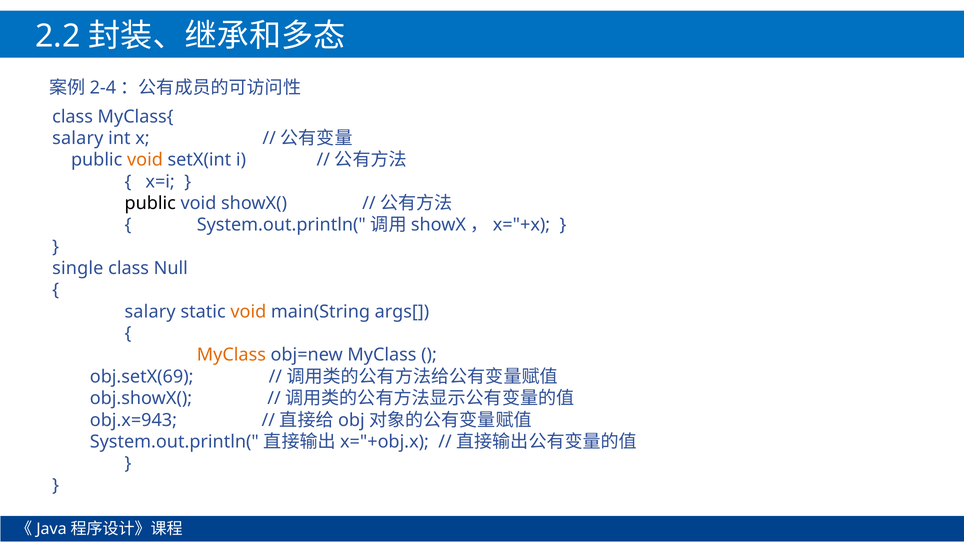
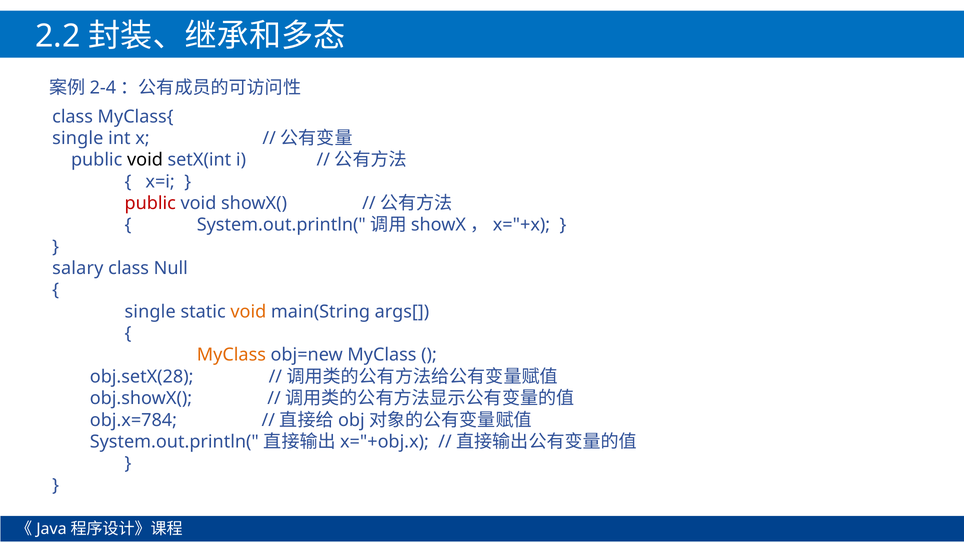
salary at (78, 138): salary -> single
void at (145, 160) colour: orange -> black
public at (150, 203) colour: black -> red
single: single -> salary
salary at (150, 312): salary -> single
obj.setX(69: obj.setX(69 -> obj.setX(28
obj.x=943: obj.x=943 -> obj.x=784
